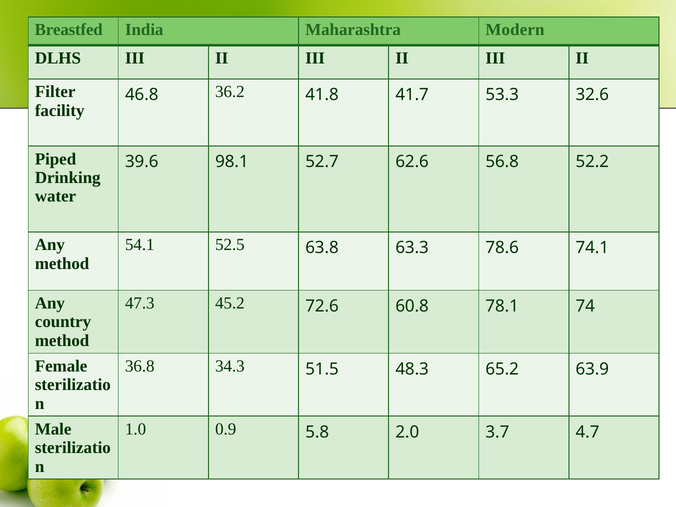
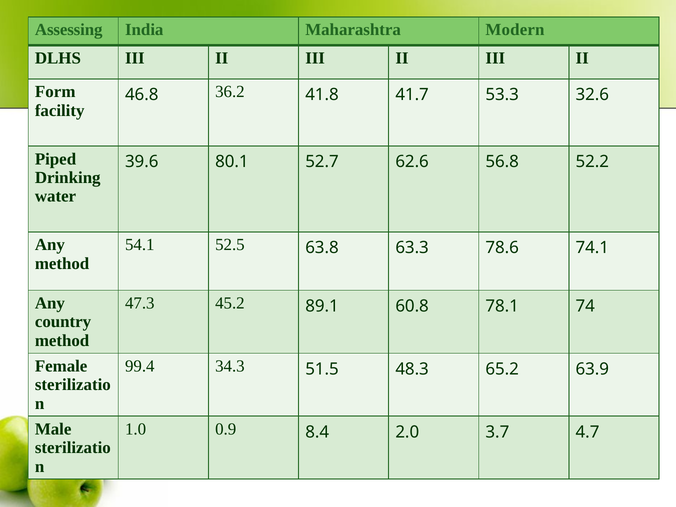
Breastfed: Breastfed -> Assessing
Filter: Filter -> Form
98.1: 98.1 -> 80.1
72.6: 72.6 -> 89.1
36.8: 36.8 -> 99.4
5.8: 5.8 -> 8.4
